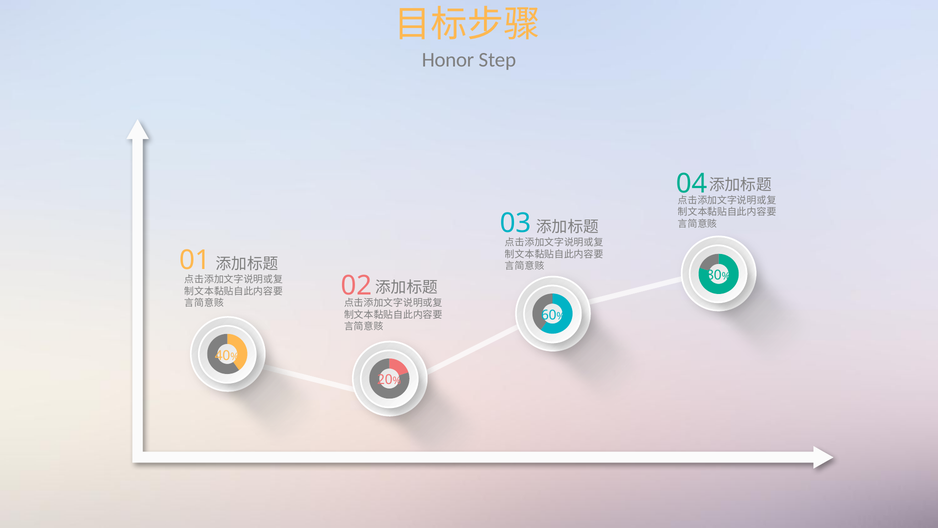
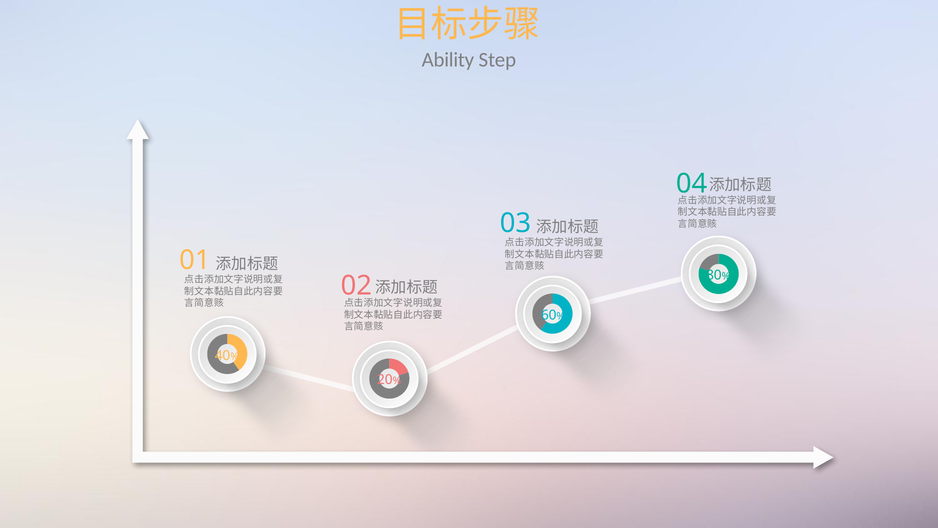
Honor: Honor -> Ability
